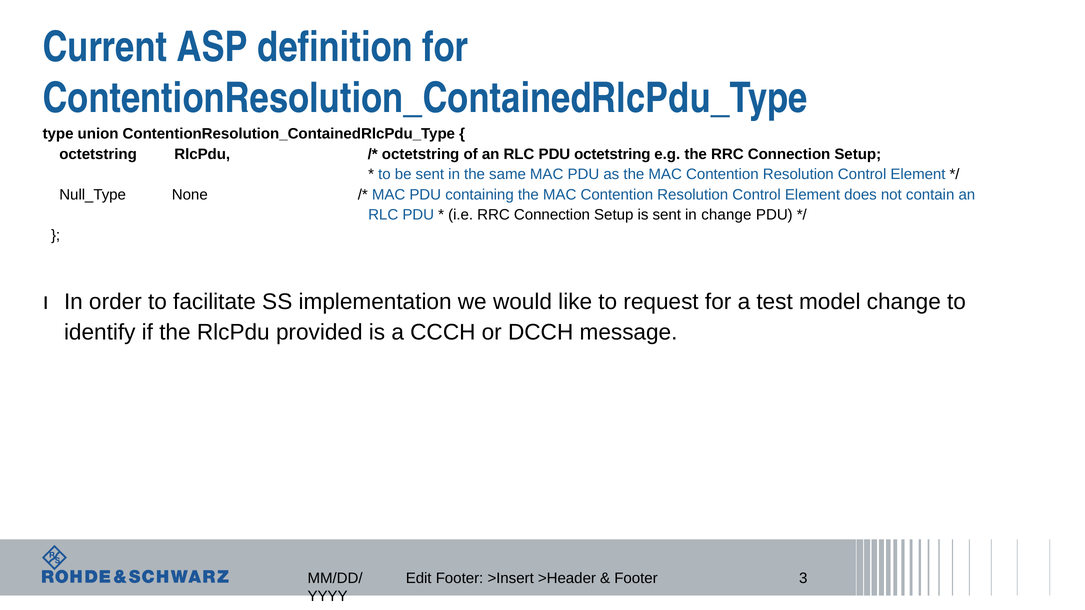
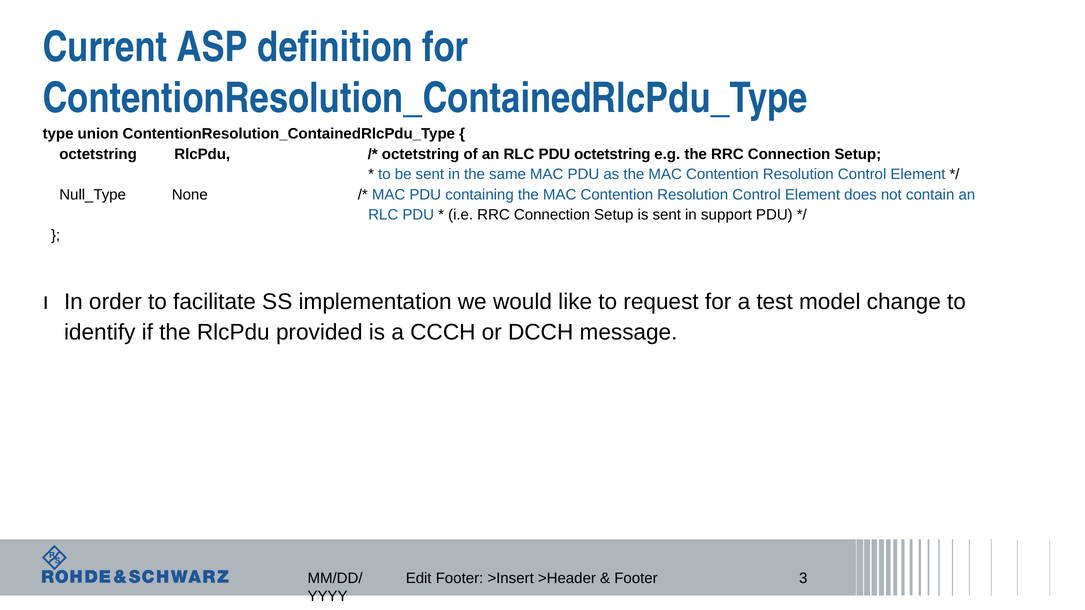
in change: change -> support
